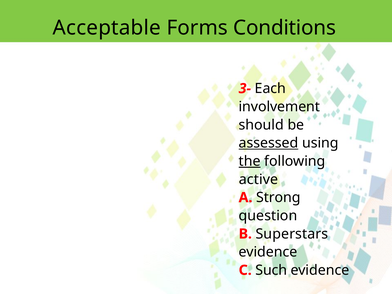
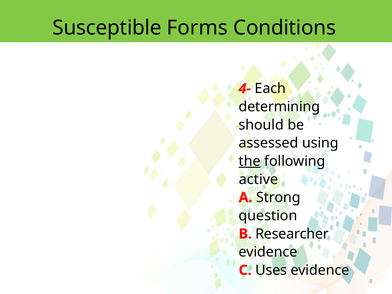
Acceptable: Acceptable -> Susceptible
3-: 3- -> 4-
involvement: involvement -> determining
assessed underline: present -> none
Superstars: Superstars -> Researcher
Such: Such -> Uses
